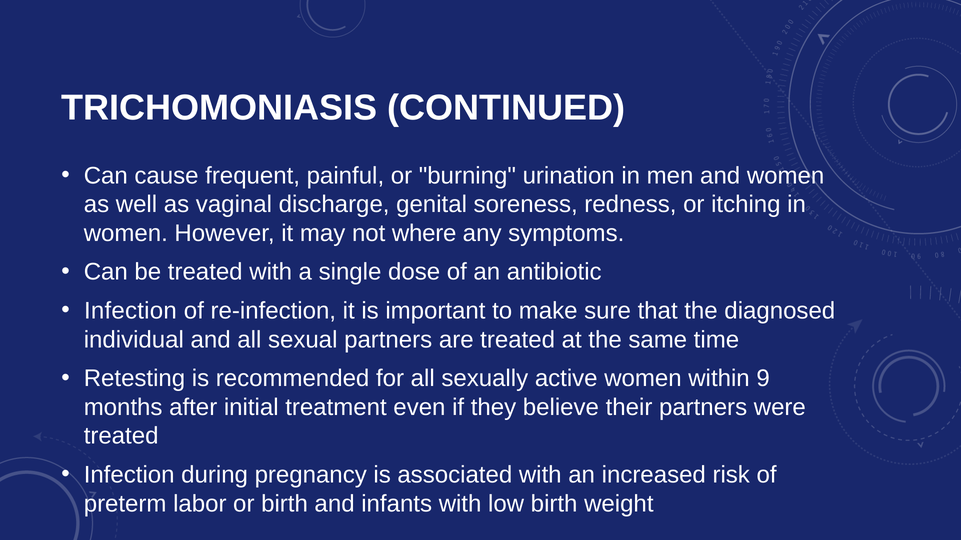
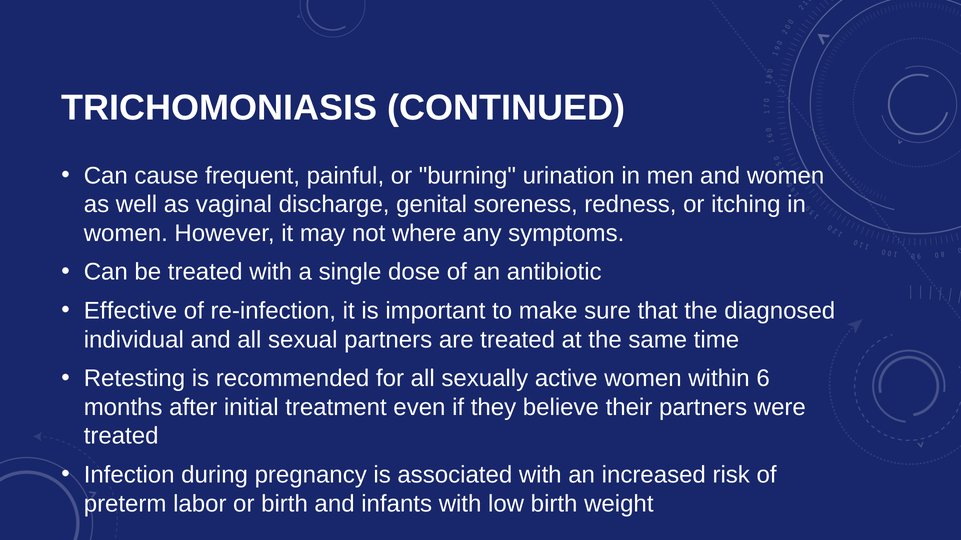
Infection at (130, 311): Infection -> Effective
9: 9 -> 6
